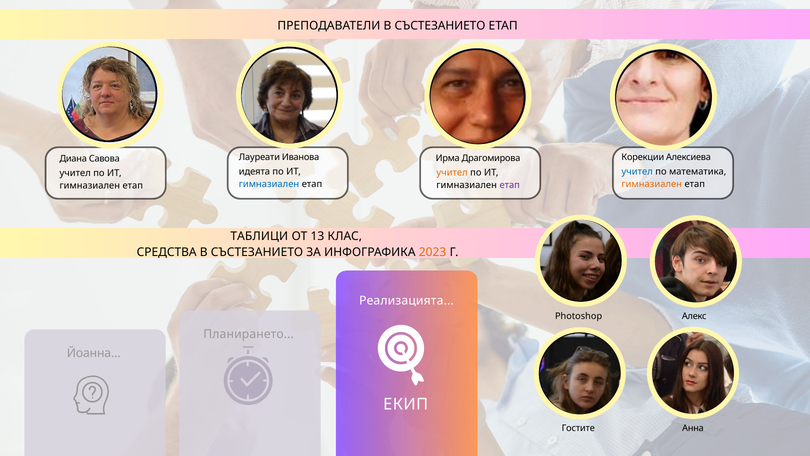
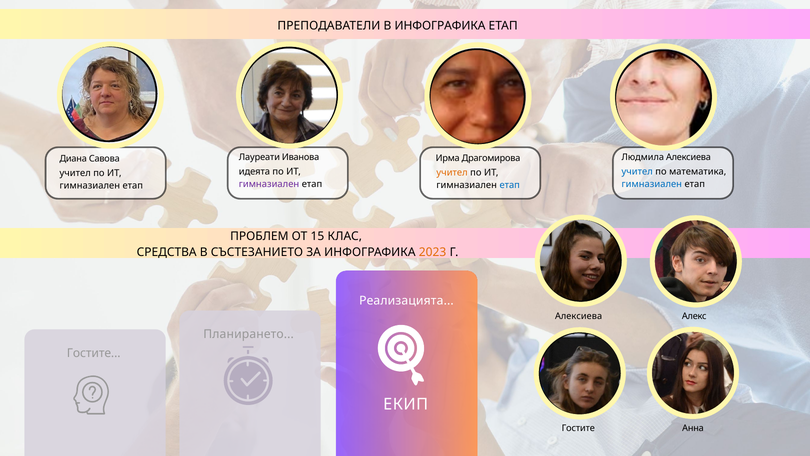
ПРЕПОДАВАТЕЛИ В СЪСТЕЗАНИЕТО: СЪСТЕЗАНИЕТО -> ИНФОГРАФИКА
Корекции: Корекции -> Людмила
гимназиален at (269, 184) colour: blue -> purple
гимназиален at (652, 184) colour: orange -> blue
етап at (510, 185) colour: purple -> blue
ТАБЛИЦИ: ТАБЛИЦИ -> ПРОБЛЕМ
13: 13 -> 15
Photoshop at (579, 316): Photoshop -> Алексиева
Йоанна at (94, 353): Йоанна -> Гостите
